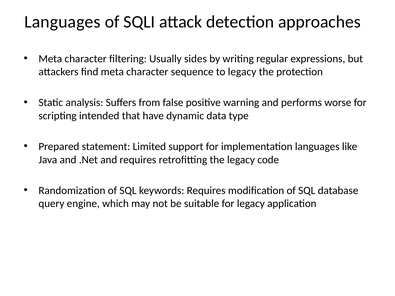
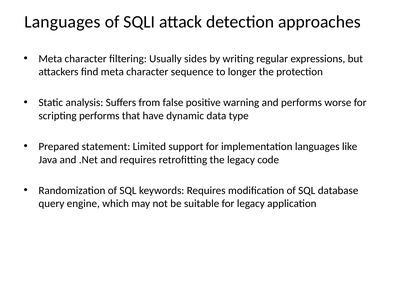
to legacy: legacy -> longer
scripting intended: intended -> performs
